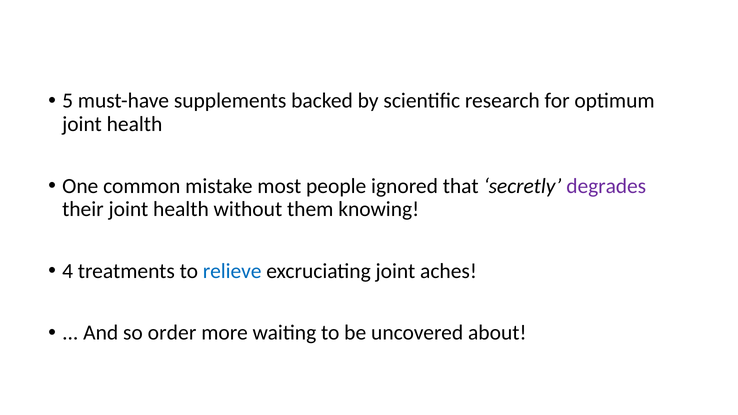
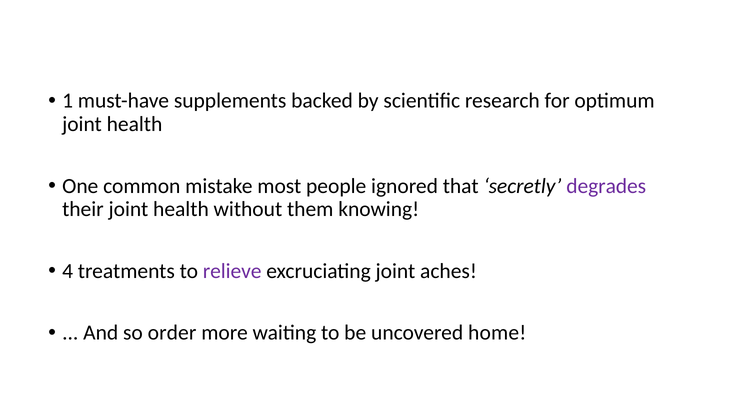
5: 5 -> 1
relieve colour: blue -> purple
about: about -> home
